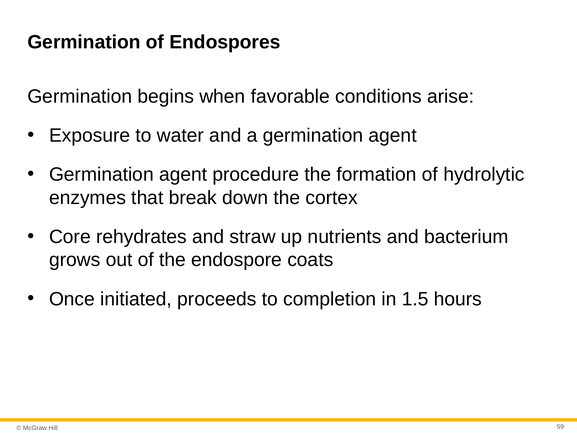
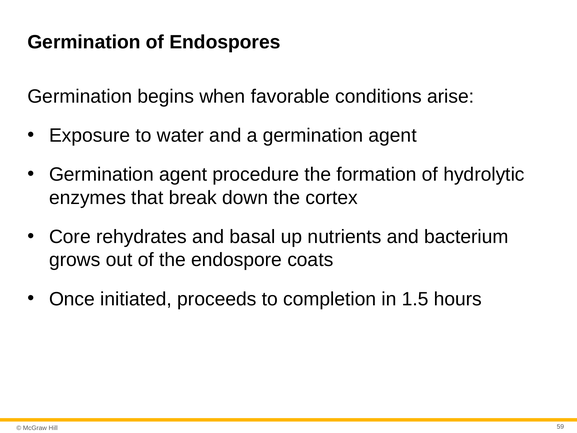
straw: straw -> basal
